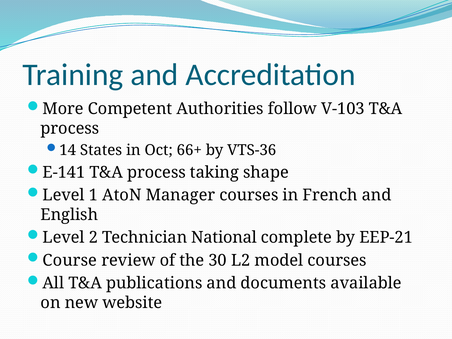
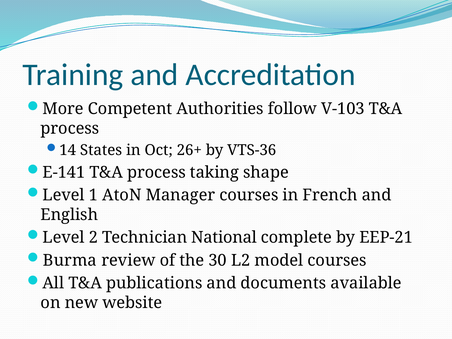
66+: 66+ -> 26+
Course: Course -> Burma
